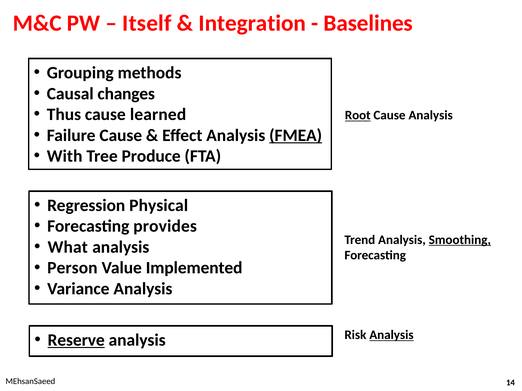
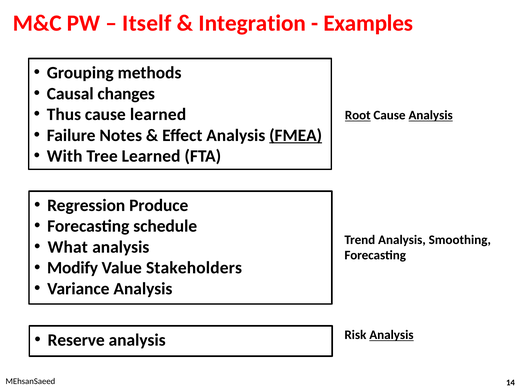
Baselines: Baselines -> Examples
Analysis at (431, 115) underline: none -> present
Failure Cause: Cause -> Notes
Tree Produce: Produce -> Learned
Physical: Physical -> Produce
provides: provides -> schedule
Smoothing underline: present -> none
Person: Person -> Modify
Implemented: Implemented -> Stakeholders
Reserve underline: present -> none
